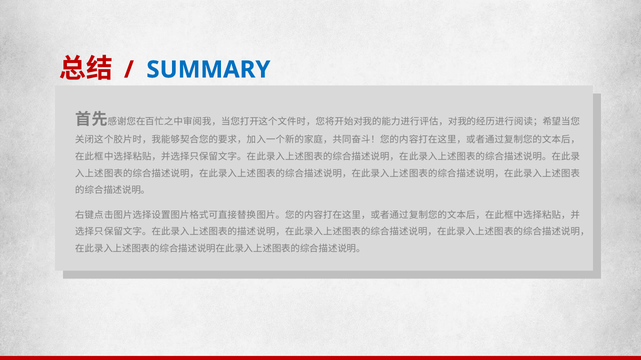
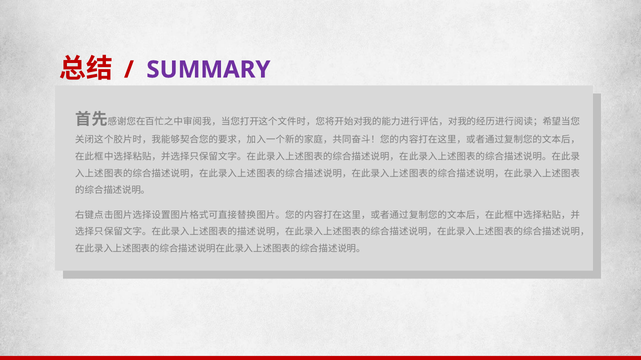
SUMMARY colour: blue -> purple
